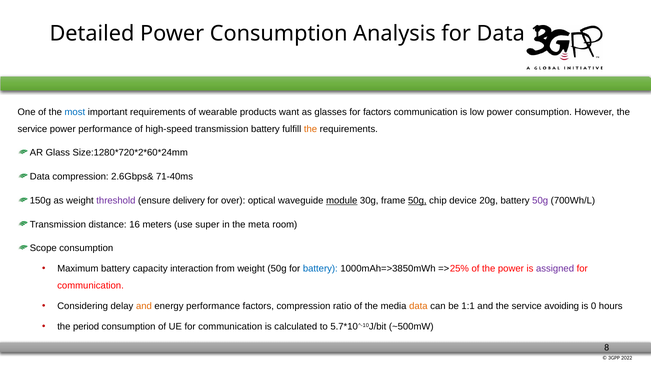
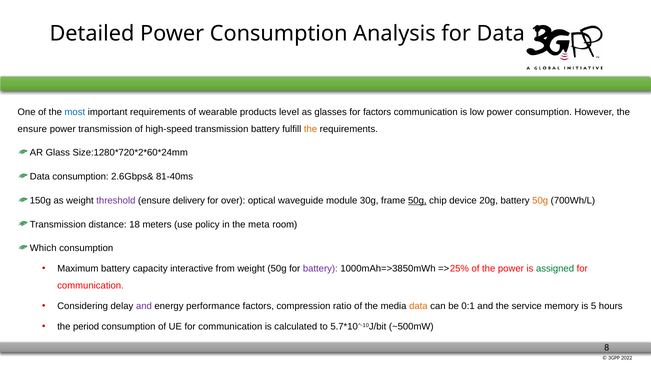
want: want -> level
service at (32, 129): service -> ensure
power performance: performance -> transmission
Data compression: compression -> consumption
71-40ms: 71-40ms -> 81-40ms
module underline: present -> none
50g at (540, 201) colour: purple -> orange
16: 16 -> 18
super: super -> policy
Scope: Scope -> Which
interaction: interaction -> interactive
battery at (320, 269) colour: blue -> purple
assigned colour: purple -> green
and at (144, 306) colour: orange -> purple
1:1: 1:1 -> 0:1
avoiding: avoiding -> memory
0: 0 -> 5
